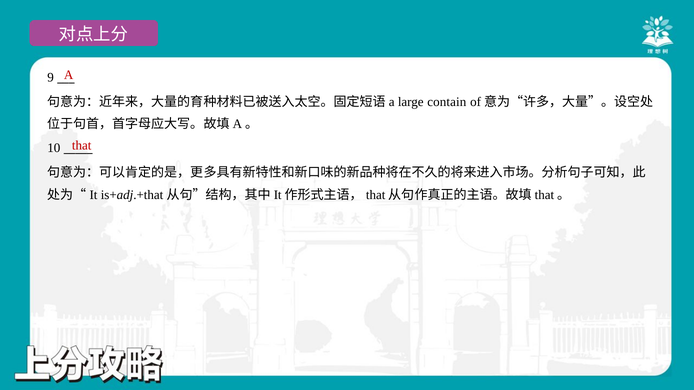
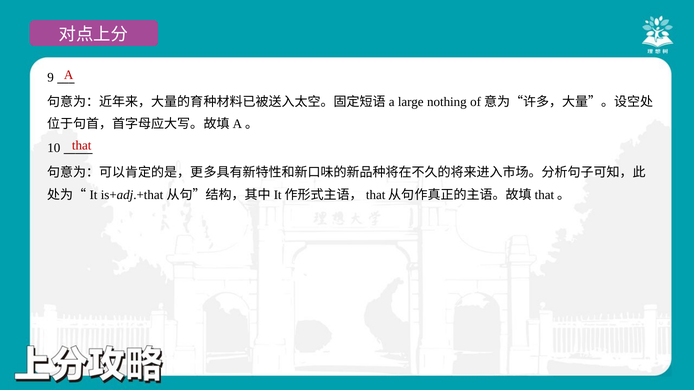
contain: contain -> nothing
